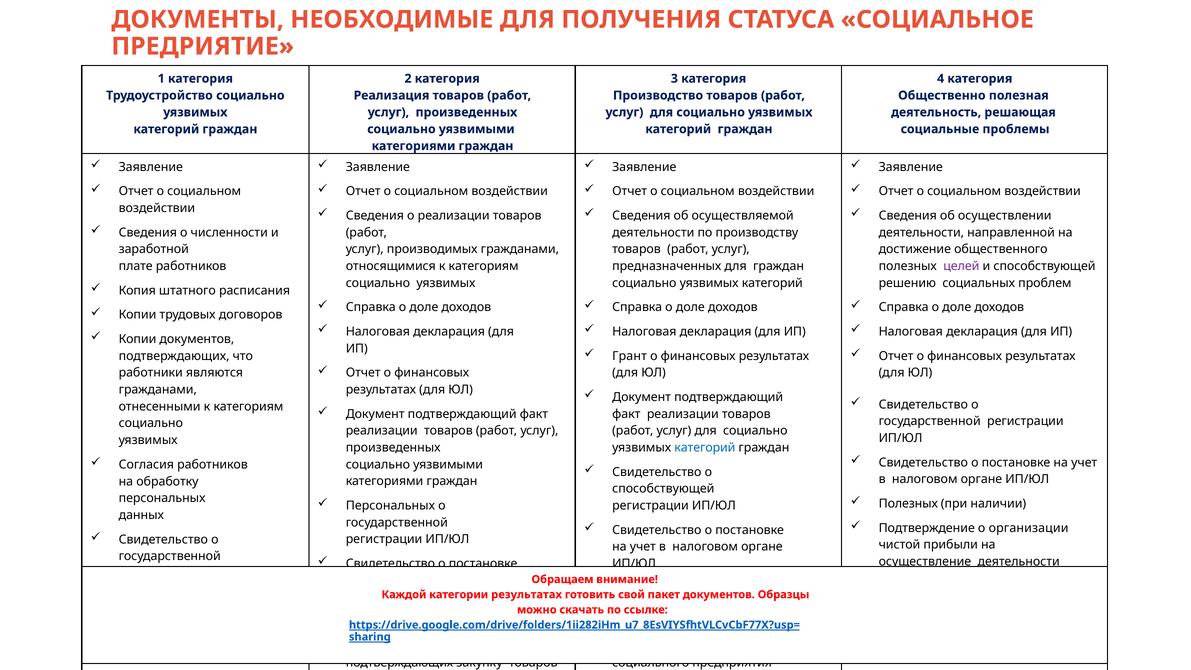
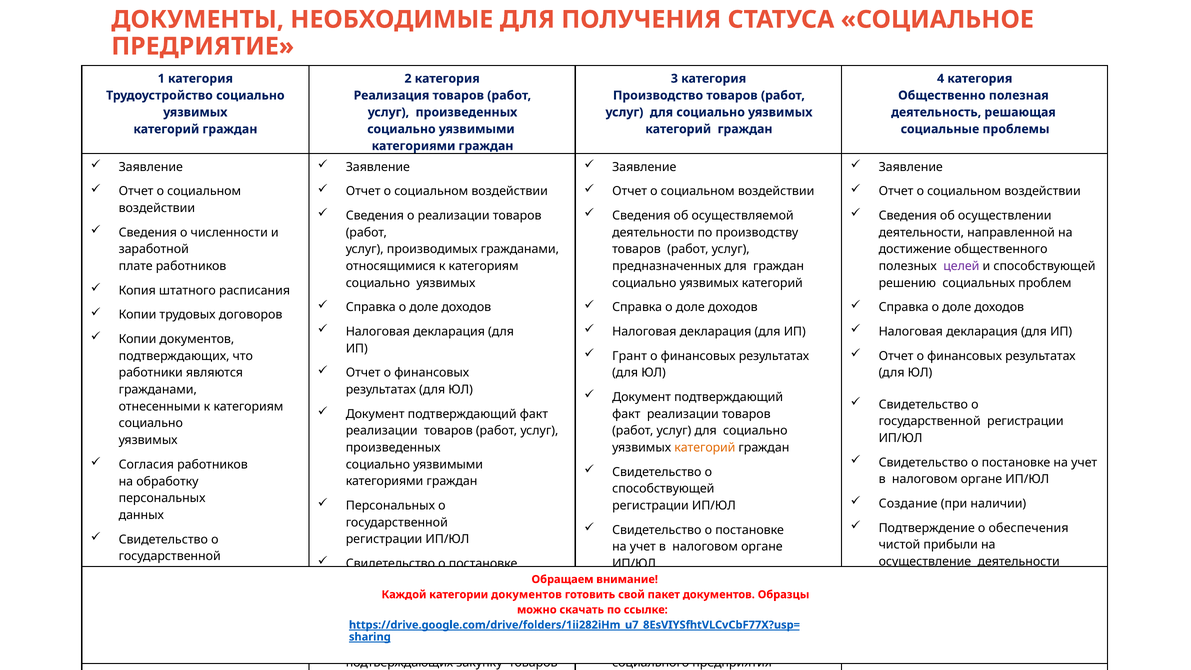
категорий at (705, 448) colour: blue -> orange
Полезных at (908, 504): Полезных -> Создание
организации: организации -> обеспечения
категории результатах: результатах -> документов
